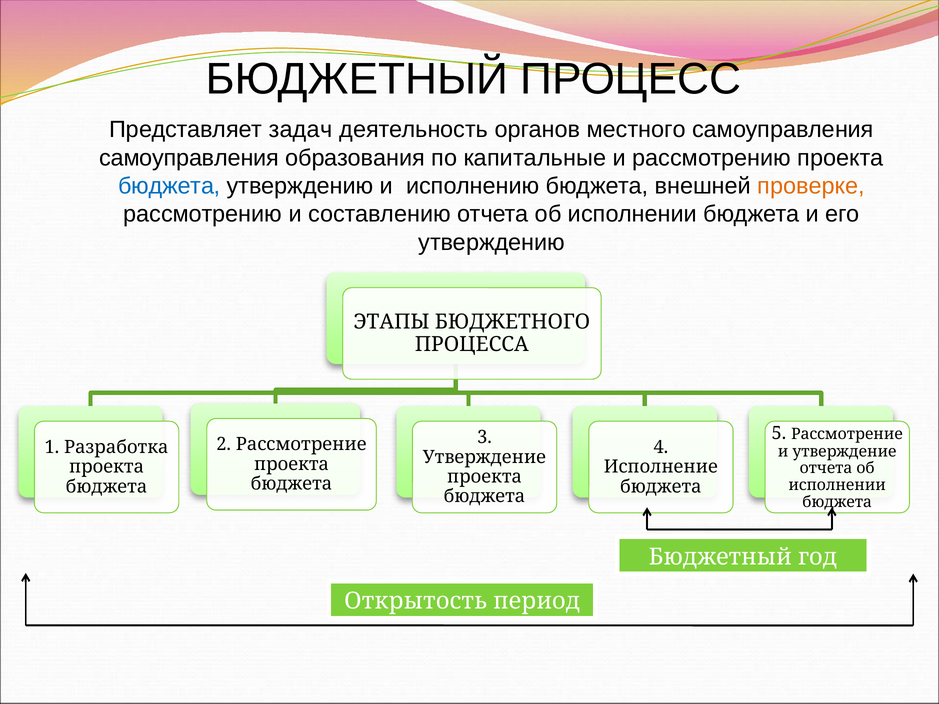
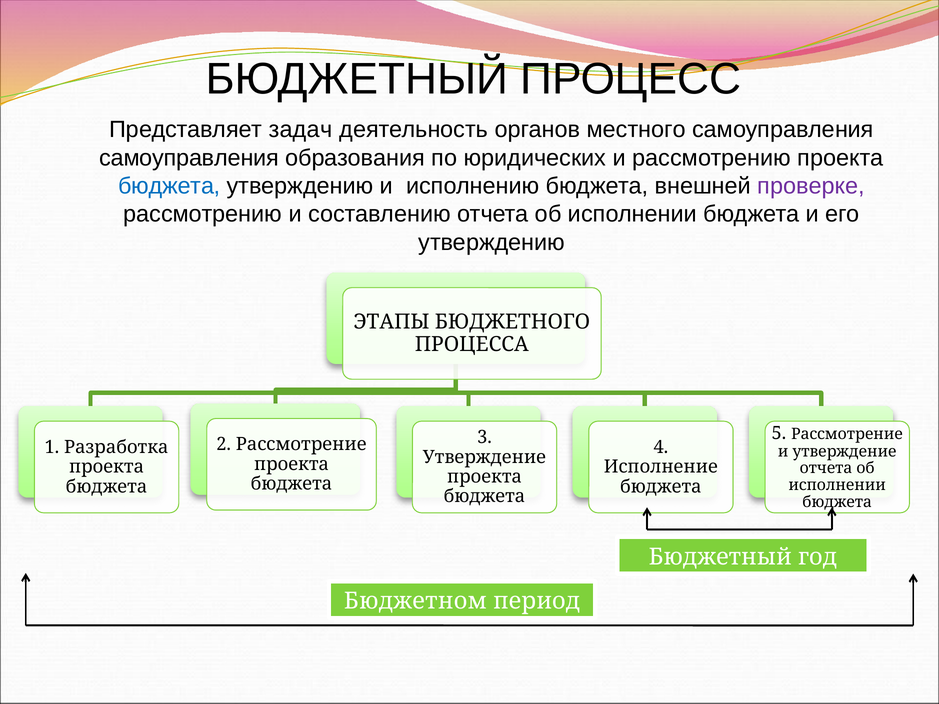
капитальные: капитальные -> юридических
проверке colour: orange -> purple
Открытость: Открытость -> Бюджетном
